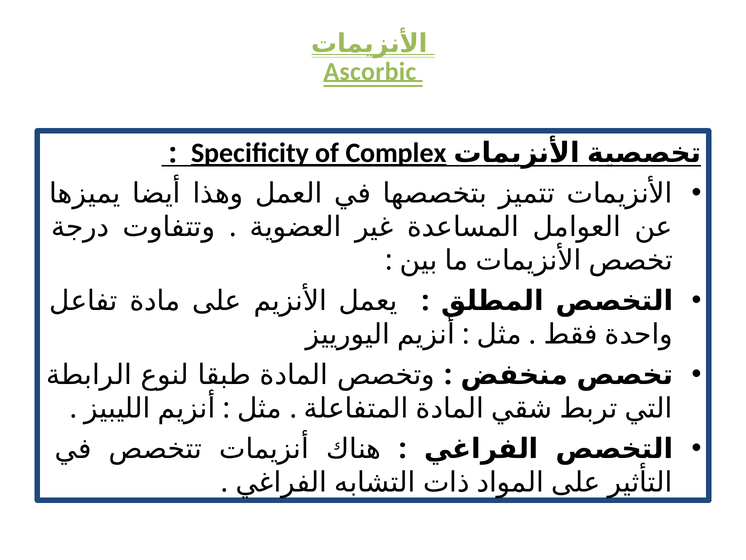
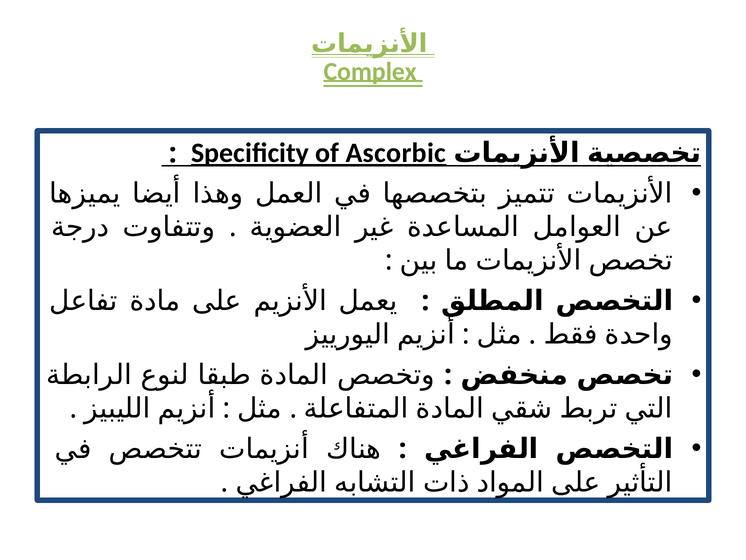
Ascorbic: Ascorbic -> Complex
Complex: Complex -> Ascorbic
